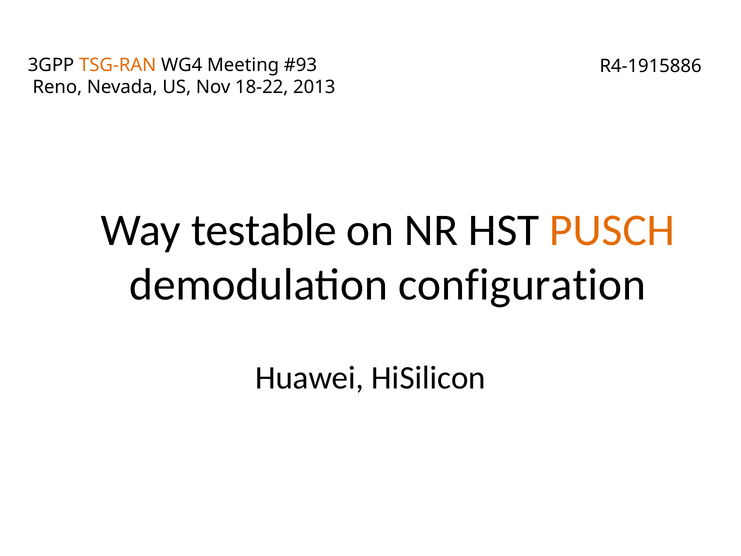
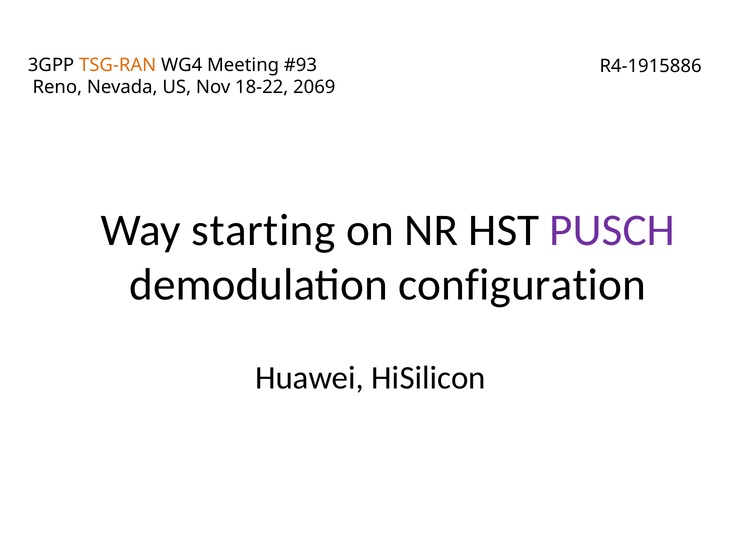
2013: 2013 -> 2069
testable: testable -> starting
PUSCH colour: orange -> purple
